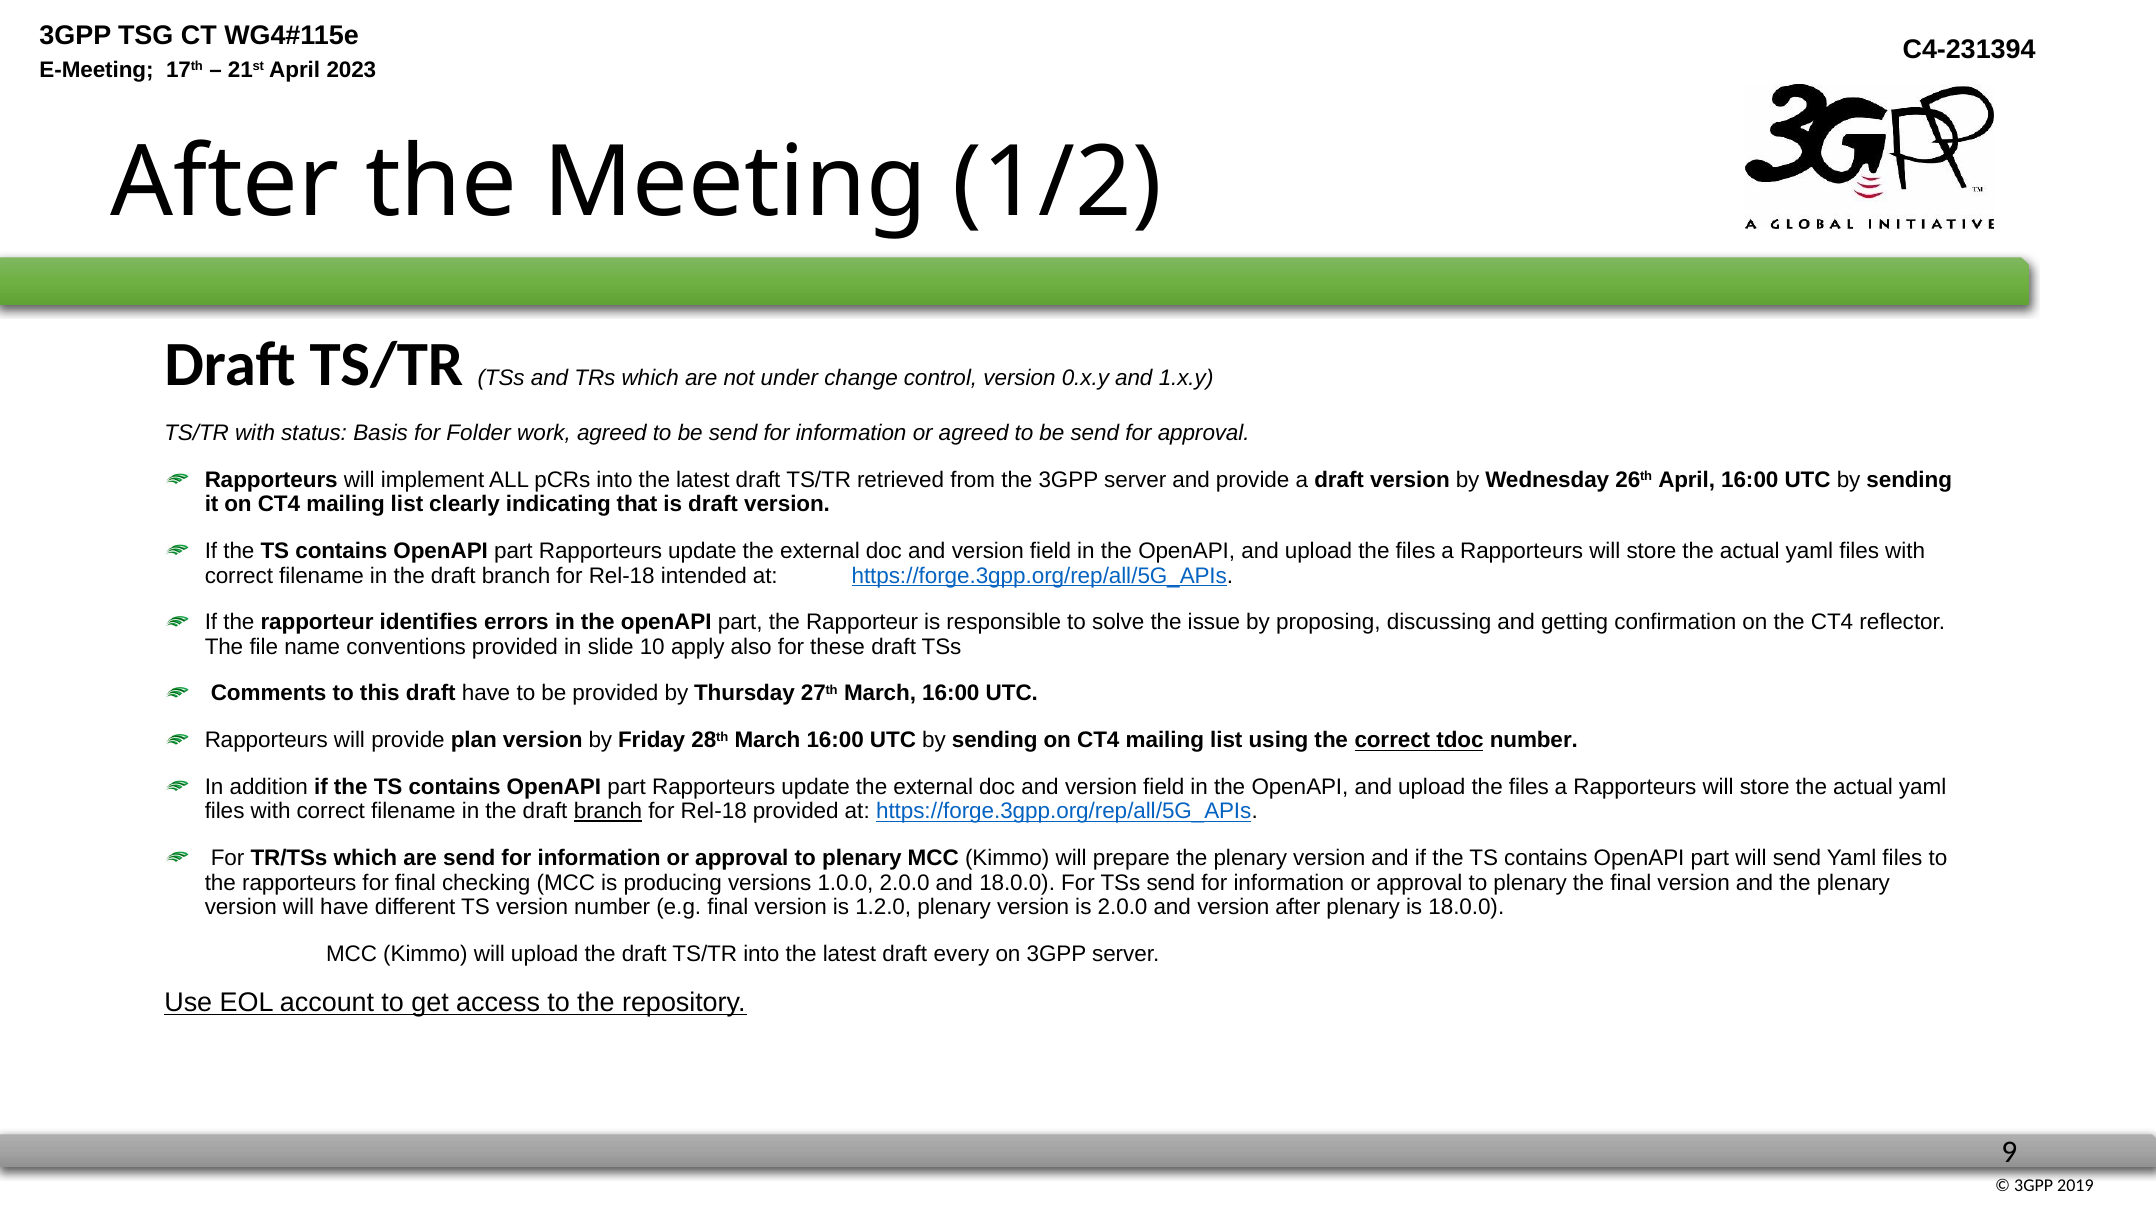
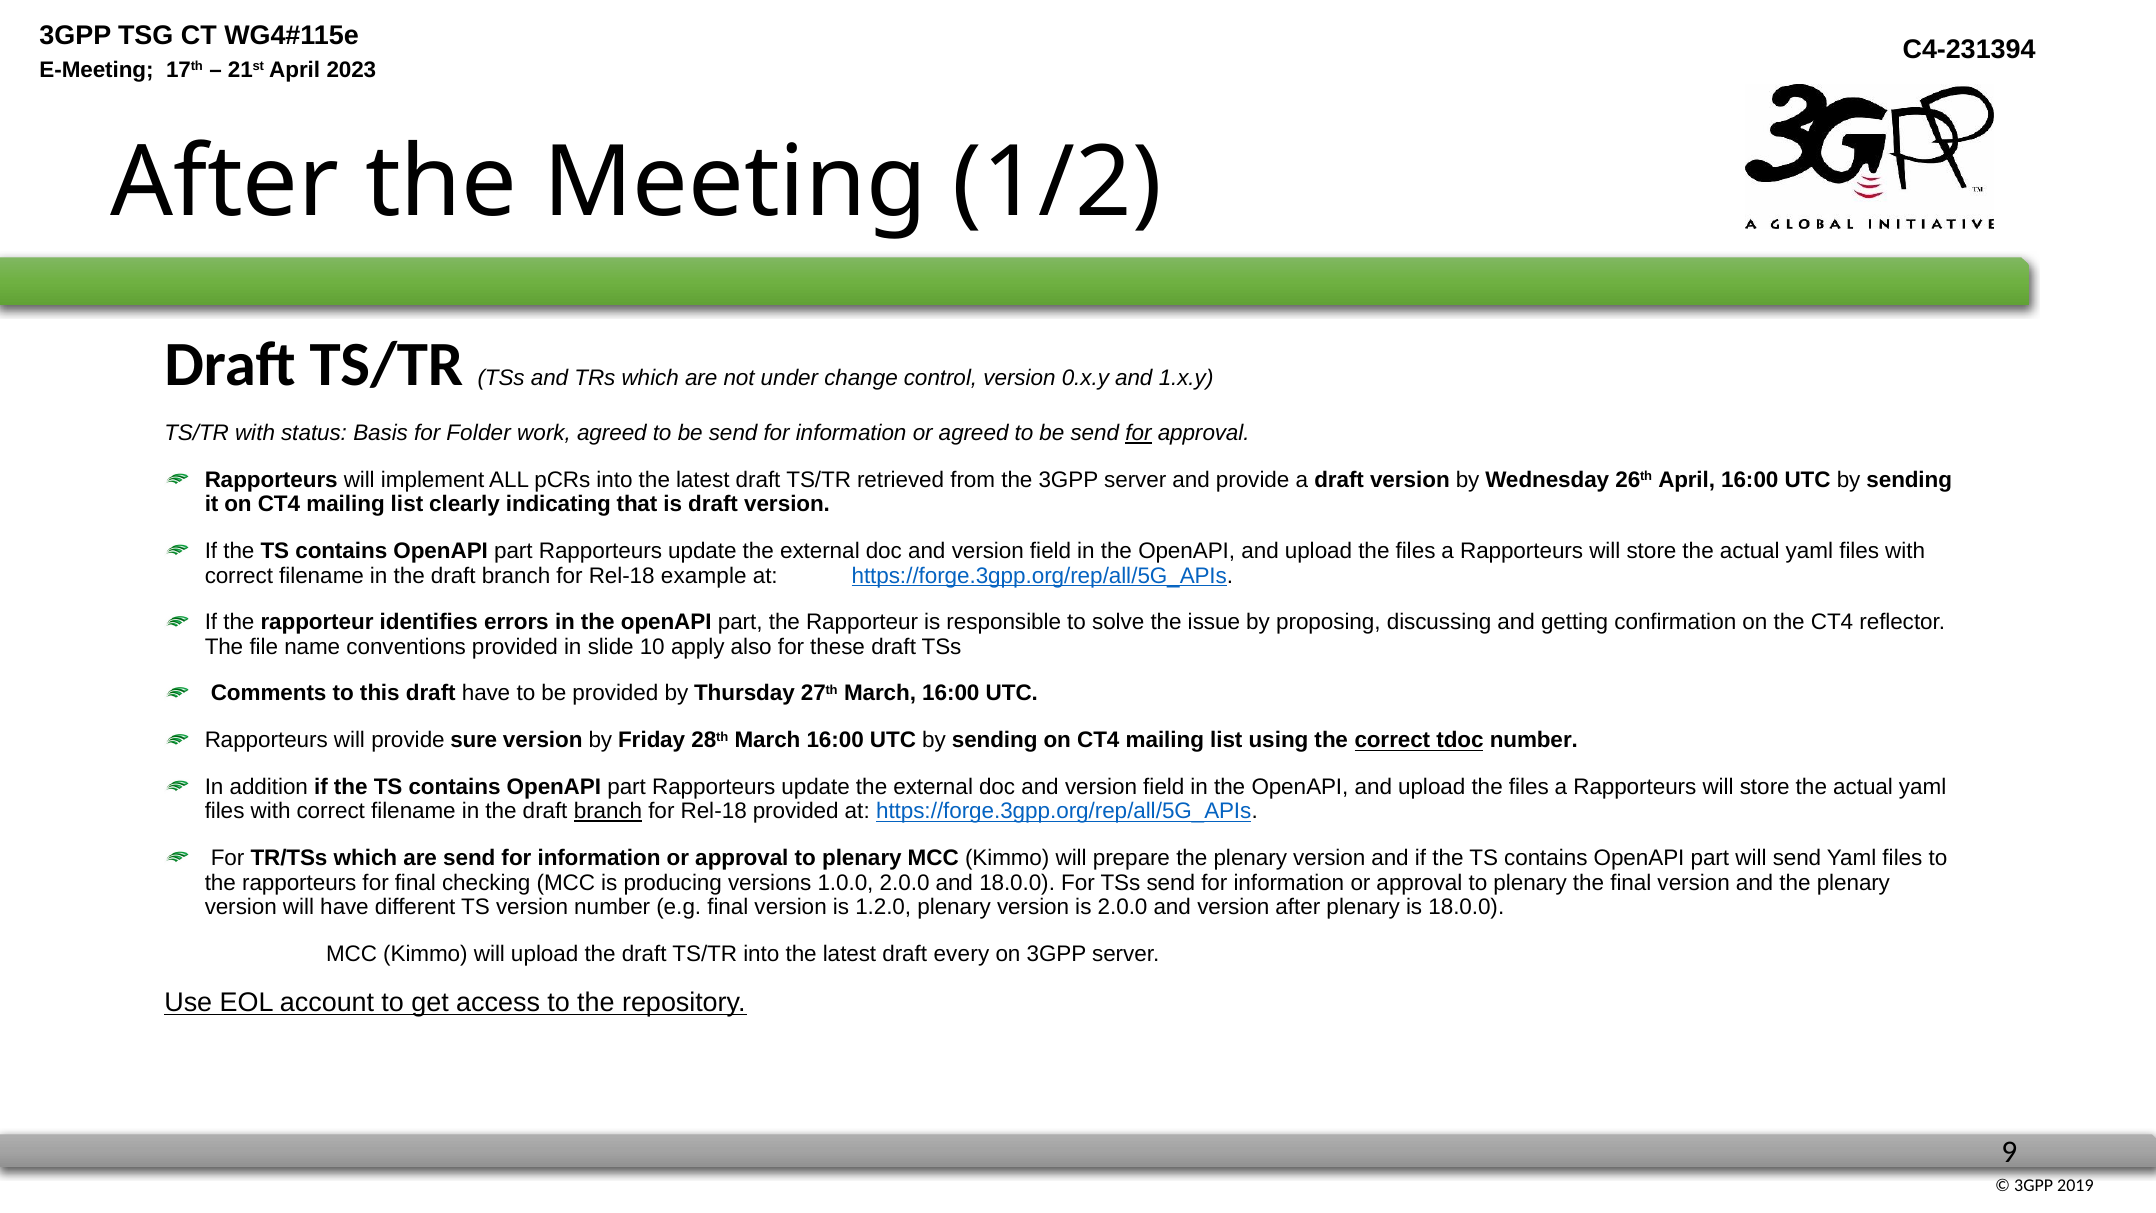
for at (1138, 433) underline: none -> present
intended: intended -> example
plan: plan -> sure
